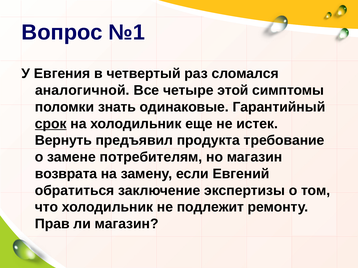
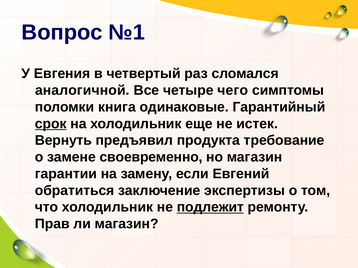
этой: этой -> чего
знать: знать -> книга
потребителям: потребителям -> своевременно
возврата: возврата -> гарантии
подлежит underline: none -> present
